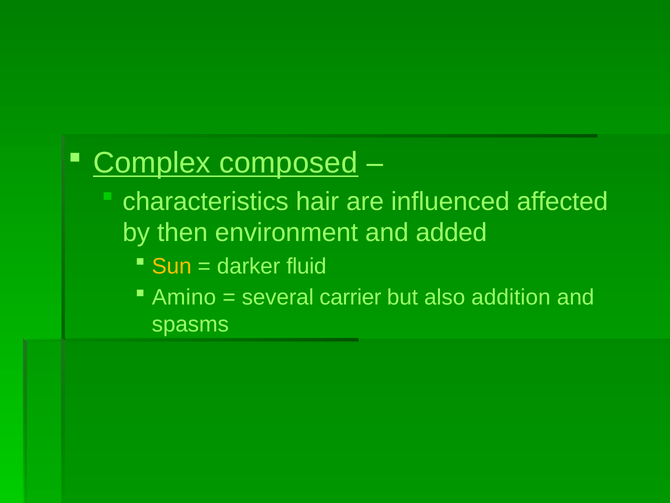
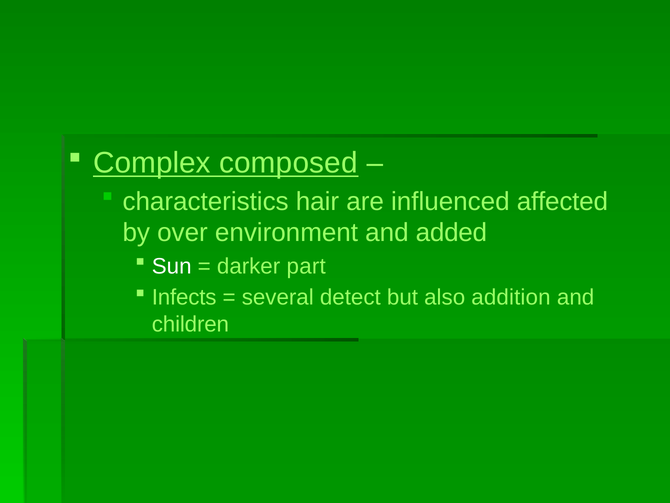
then: then -> over
Sun colour: yellow -> white
fluid: fluid -> part
Amino: Amino -> Infects
carrier: carrier -> detect
spasms: spasms -> children
